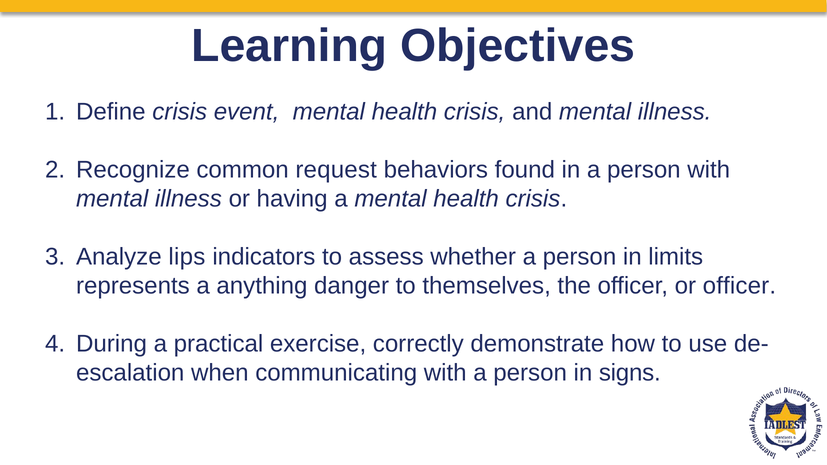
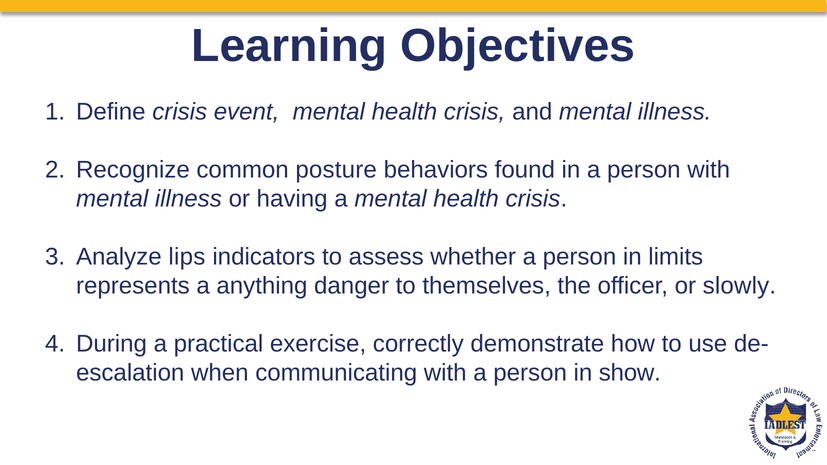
request: request -> posture
or officer: officer -> slowly
signs: signs -> show
